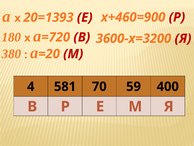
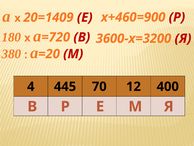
20=1393: 20=1393 -> 20=1409
581: 581 -> 445
59: 59 -> 12
